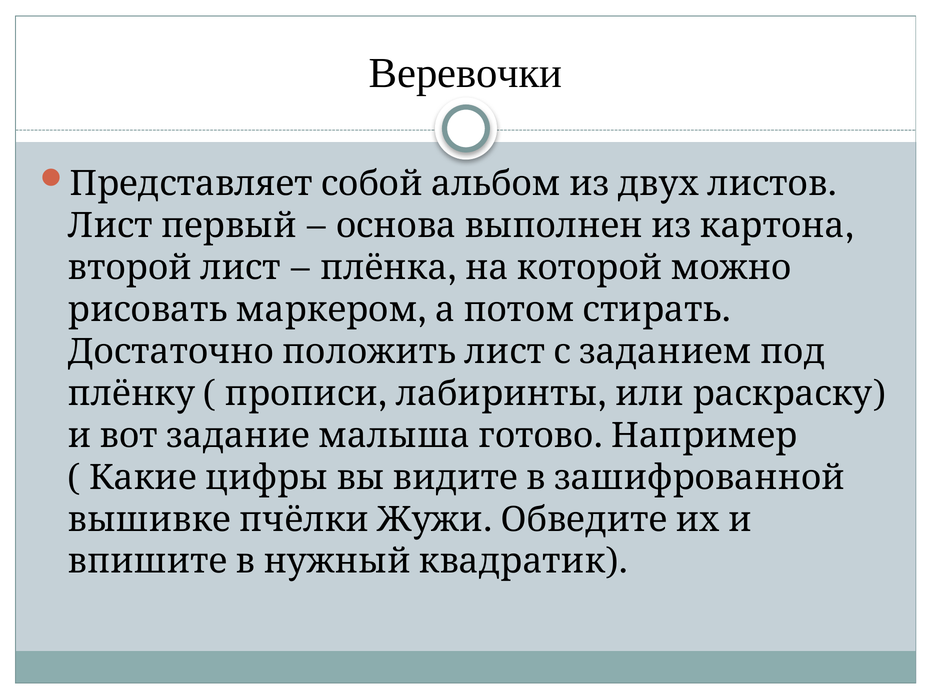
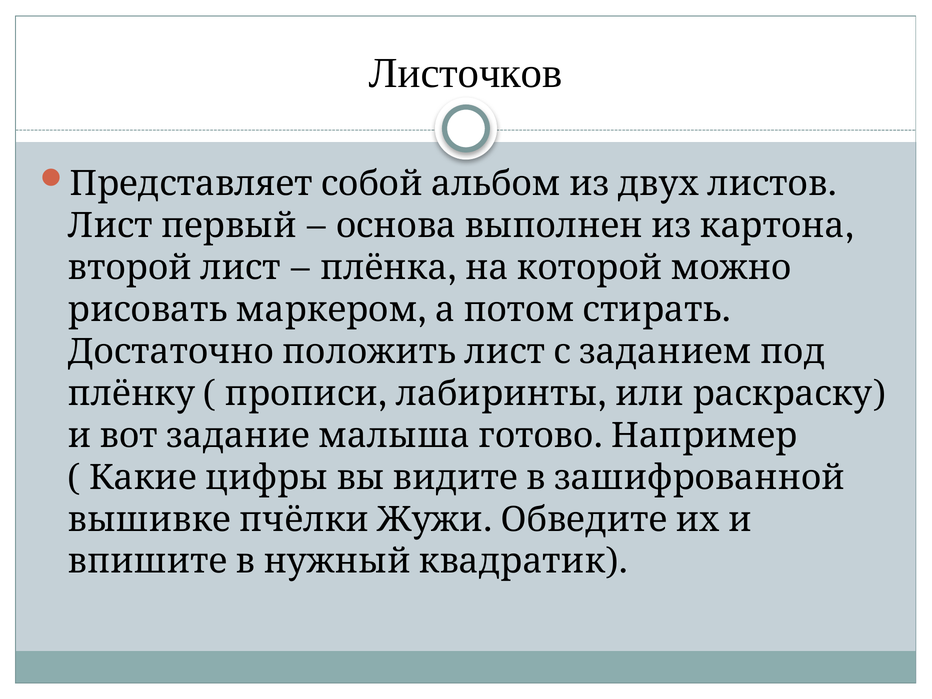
Веревочки: Веревочки -> Листочков
